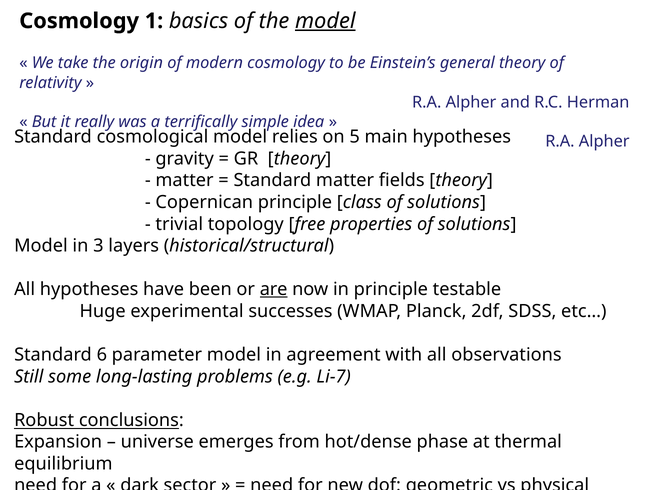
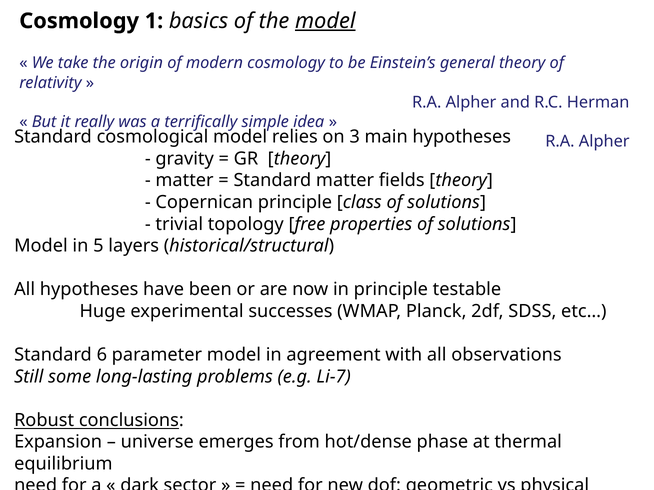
5: 5 -> 3
3: 3 -> 5
are underline: present -> none
